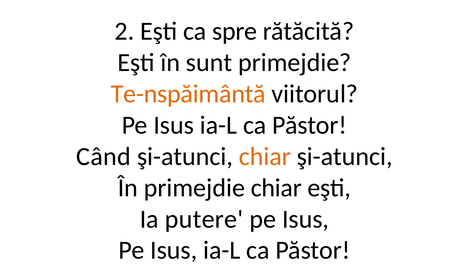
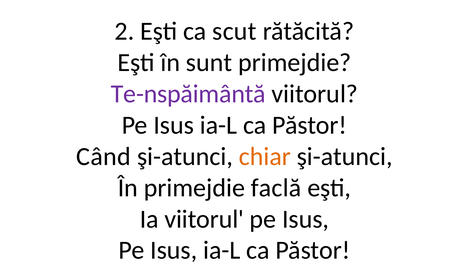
spre: spre -> scut
Te-nspăimântă colour: orange -> purple
primejdie chiar: chiar -> faclă
Ia putere: putere -> viitorul
